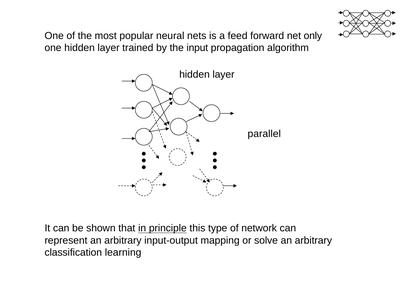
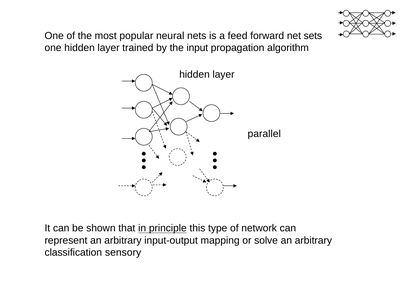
only: only -> sets
learning: learning -> sensory
